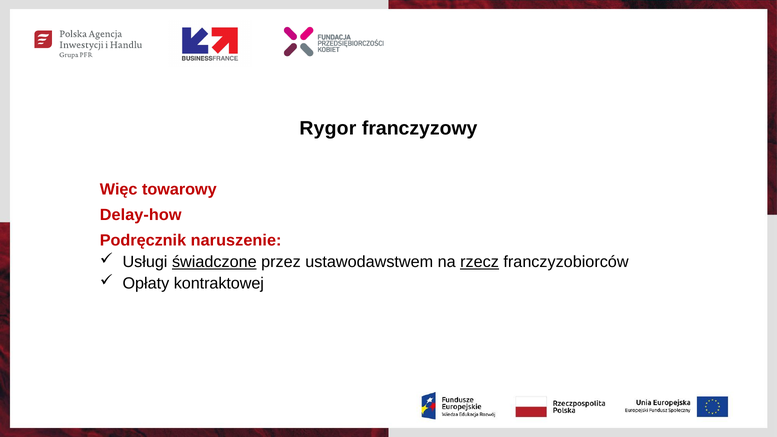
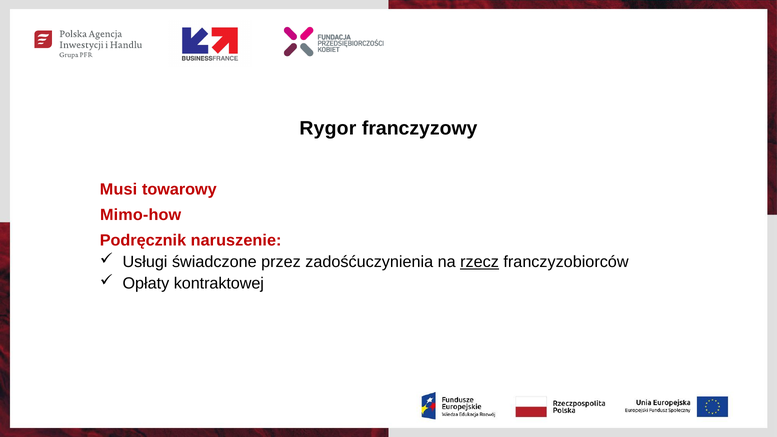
Więc: Więc -> Musi
Delay-how: Delay-how -> Mimo-how
świadczone underline: present -> none
ustawodawstwem: ustawodawstwem -> zadośćuczynienia
